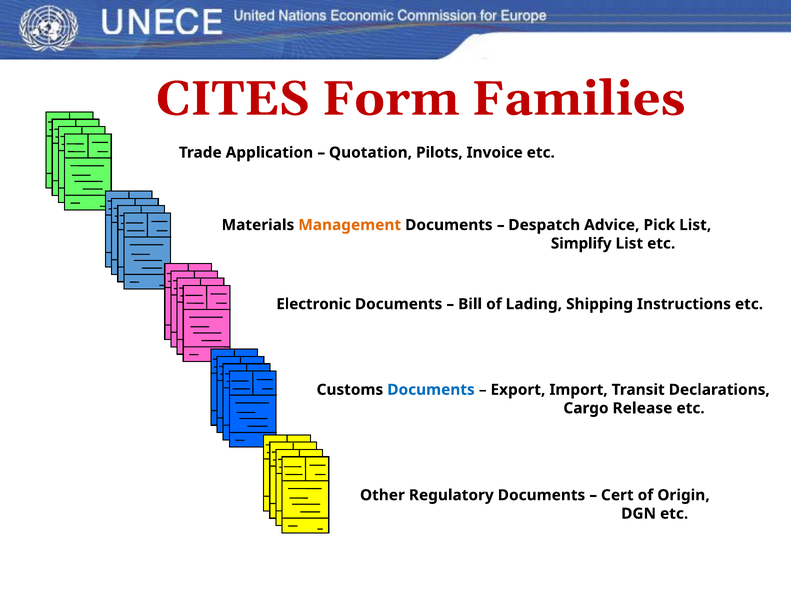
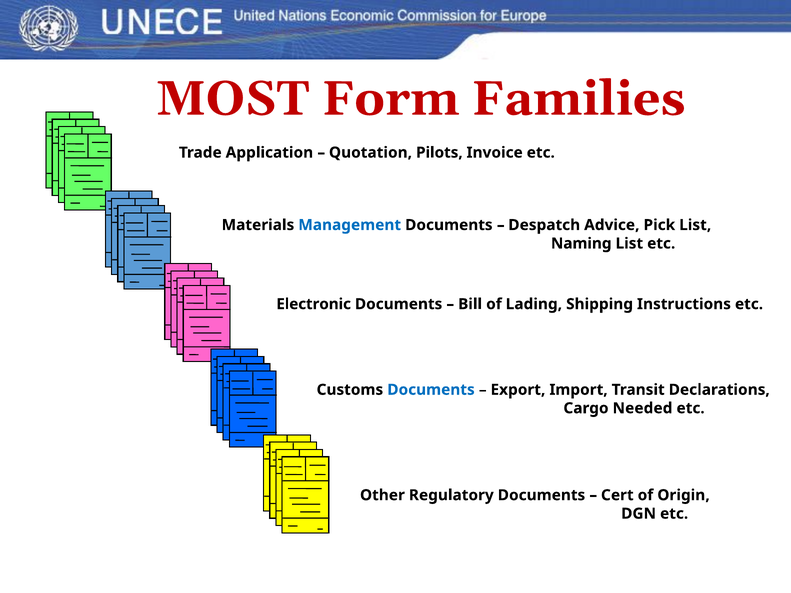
CITES: CITES -> MOST
Management colour: orange -> blue
Simplify: Simplify -> Naming
Release: Release -> Needed
